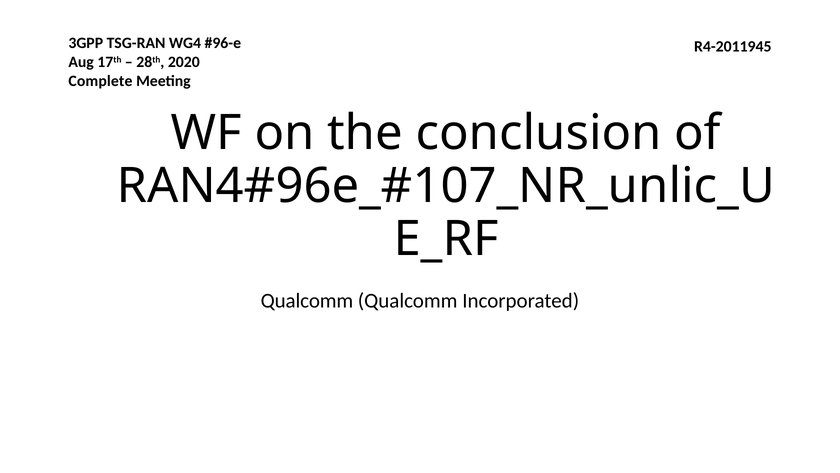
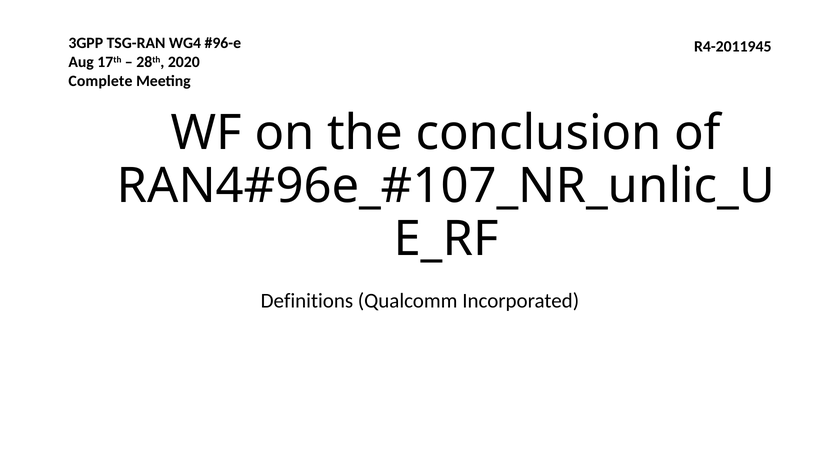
Qualcomm at (307, 300): Qualcomm -> Definitions
